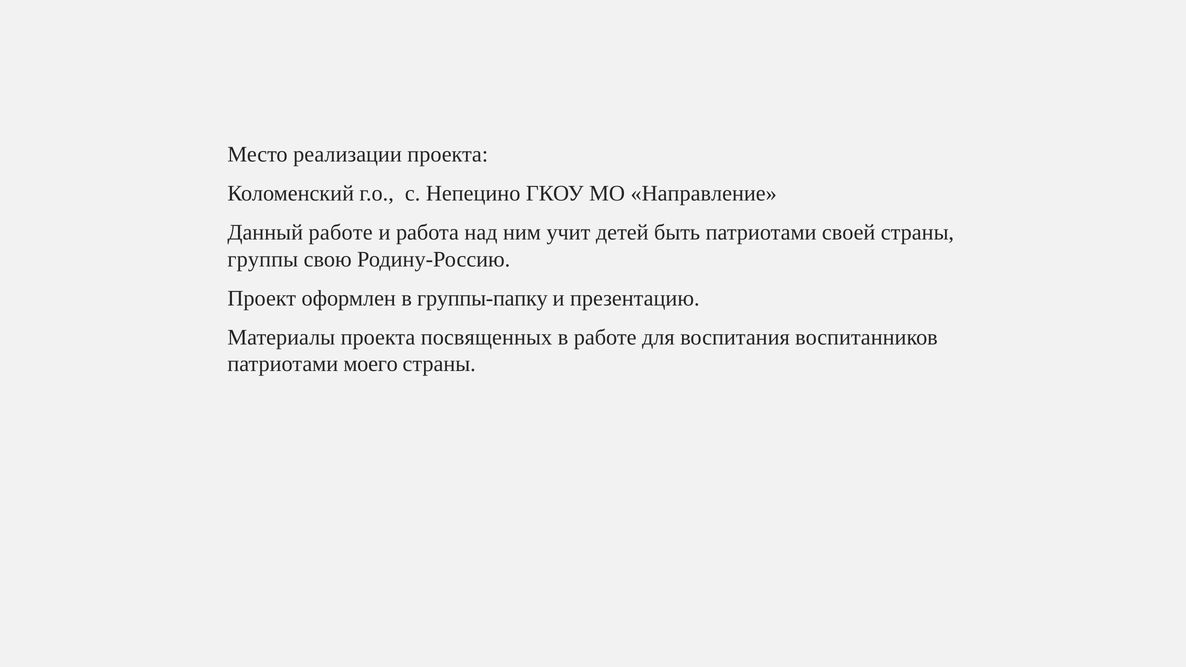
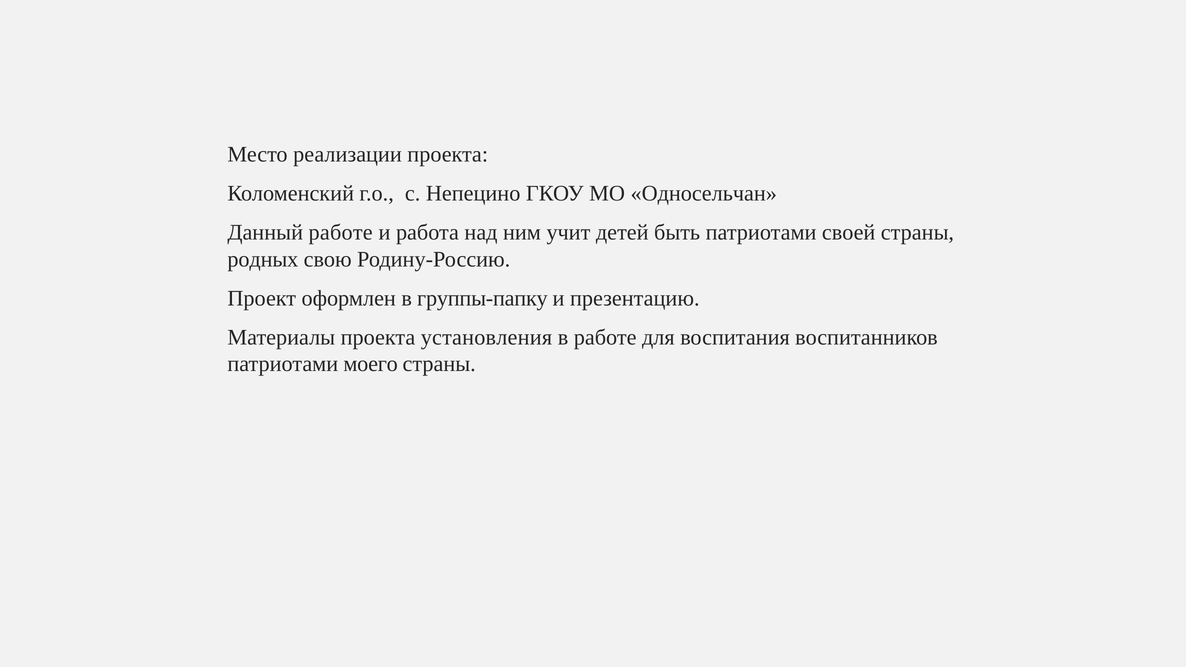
Направление: Направление -> Односельчан
группы: группы -> родных
посвященных: посвященных -> установления
